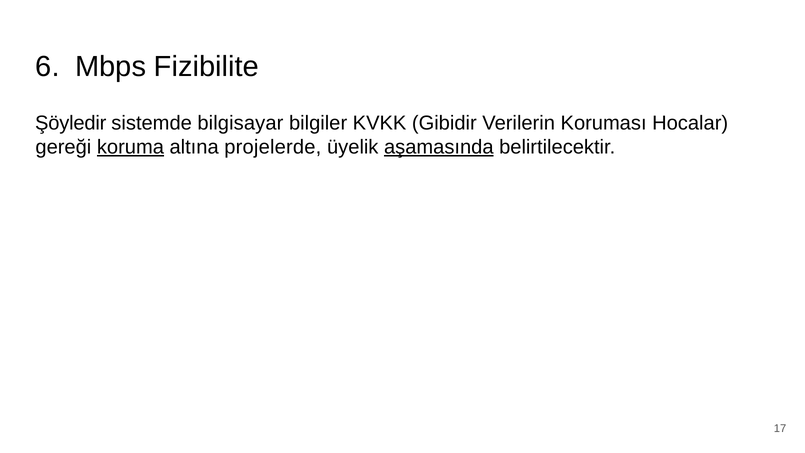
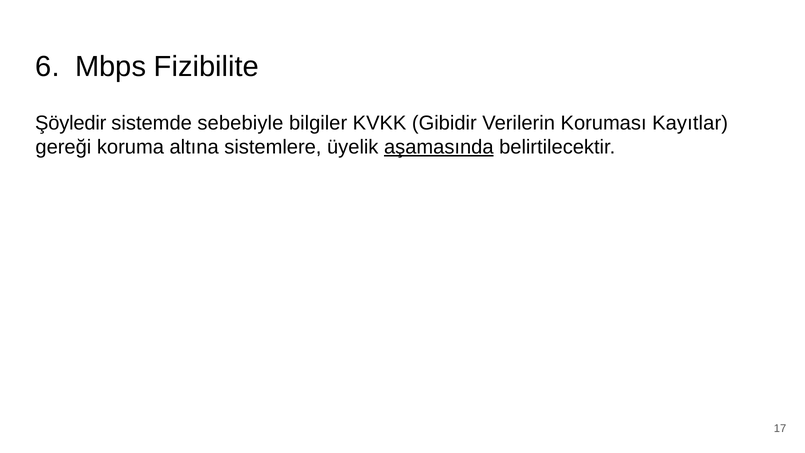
bilgisayar: bilgisayar -> sebebiyle
Hocalar: Hocalar -> Kayıtlar
koruma underline: present -> none
projelerde: projelerde -> sistemlere
